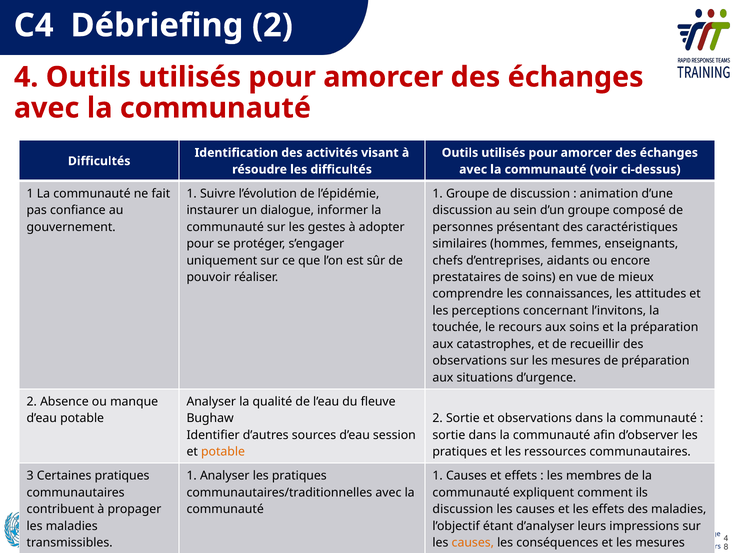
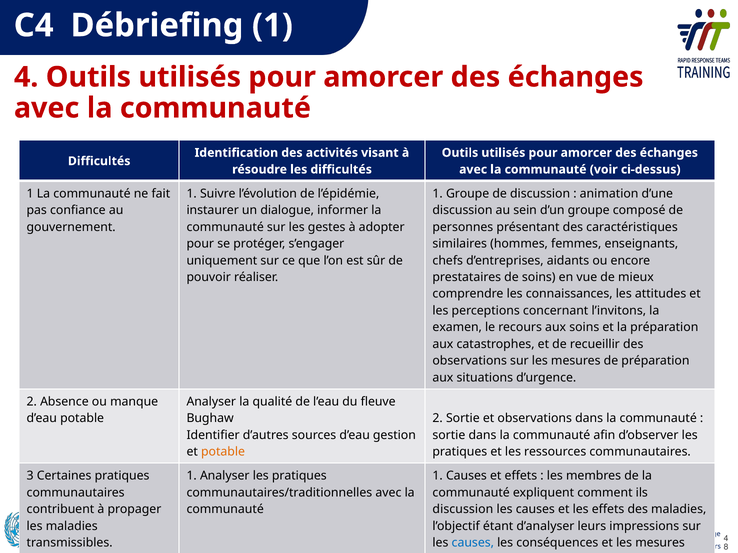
Débriefing 2: 2 -> 1
touchée: touchée -> examen
session: session -> gestion
causes at (473, 543) colour: orange -> blue
